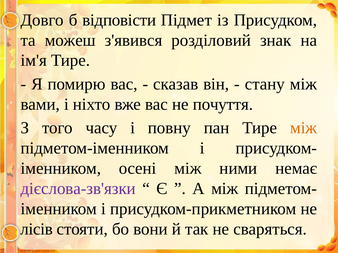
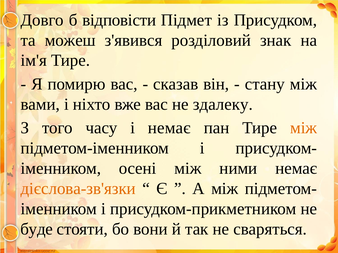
почуття: почуття -> здалеку
і повну: повну -> немає
дієслова-зв'язки colour: purple -> orange
лісів: лісів -> буде
